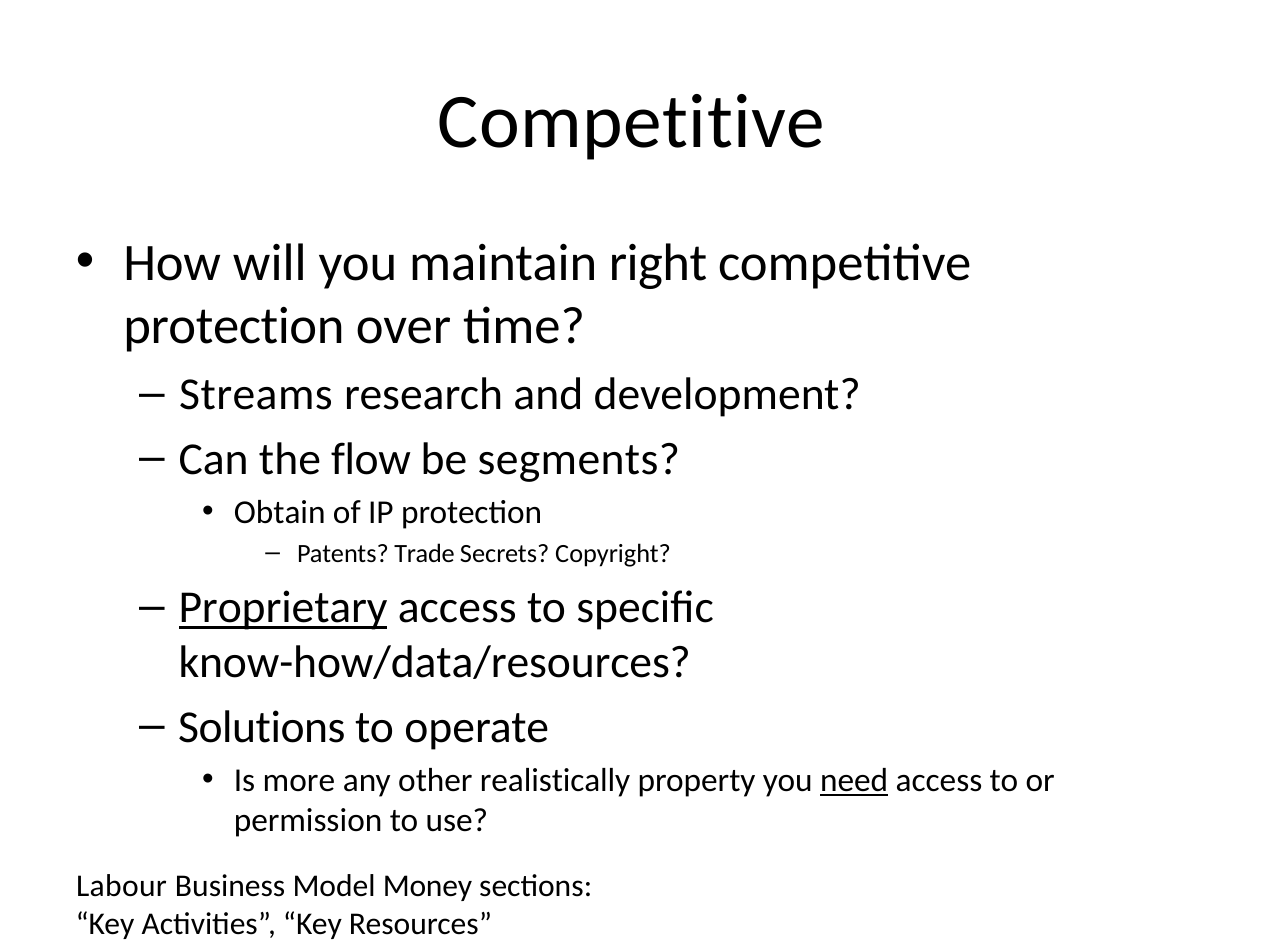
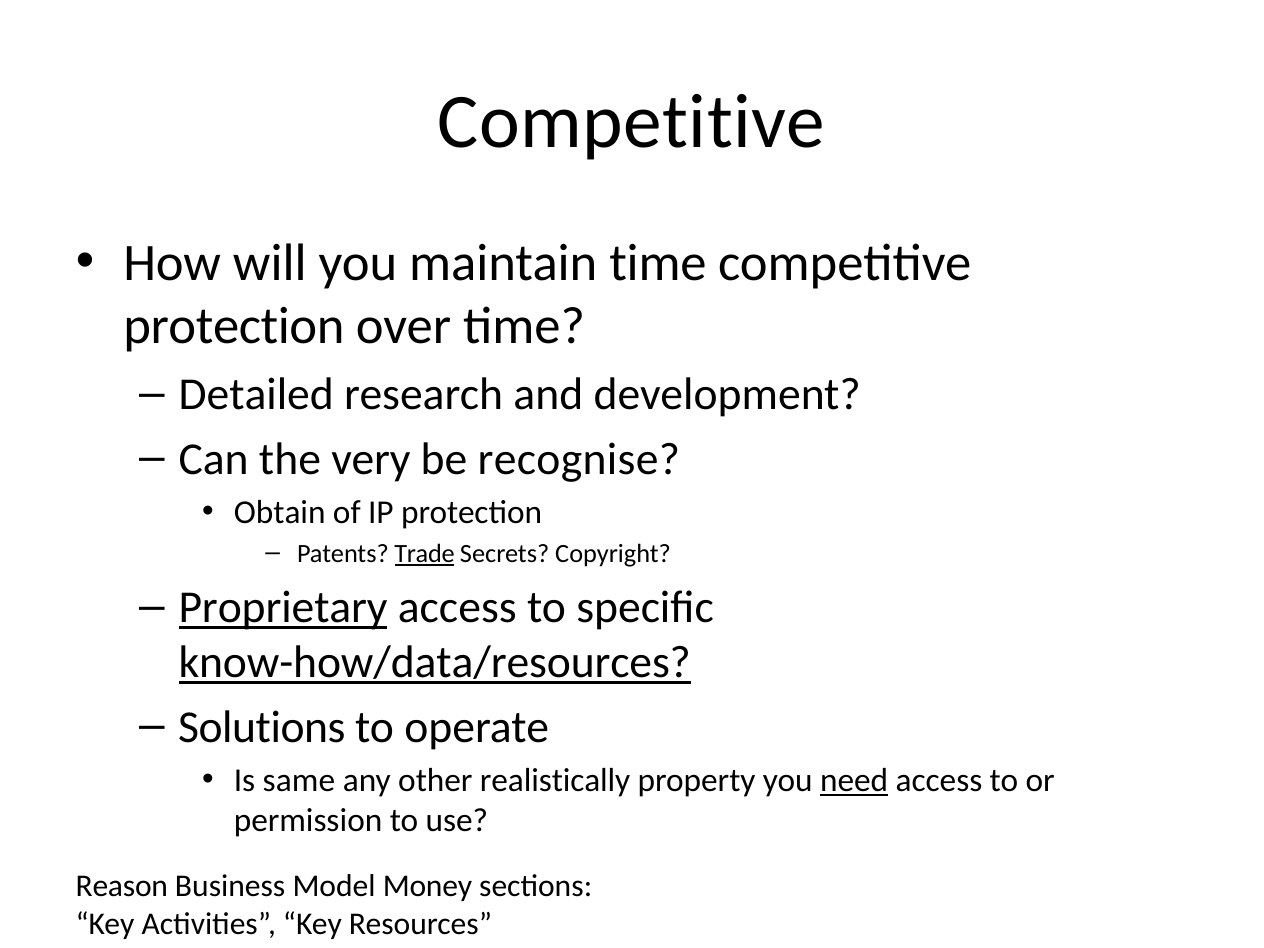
maintain right: right -> time
Streams: Streams -> Detailed
flow: flow -> very
segments: segments -> recognise
Trade underline: none -> present
know-how/data/resources underline: none -> present
more: more -> same
Labour: Labour -> Reason
